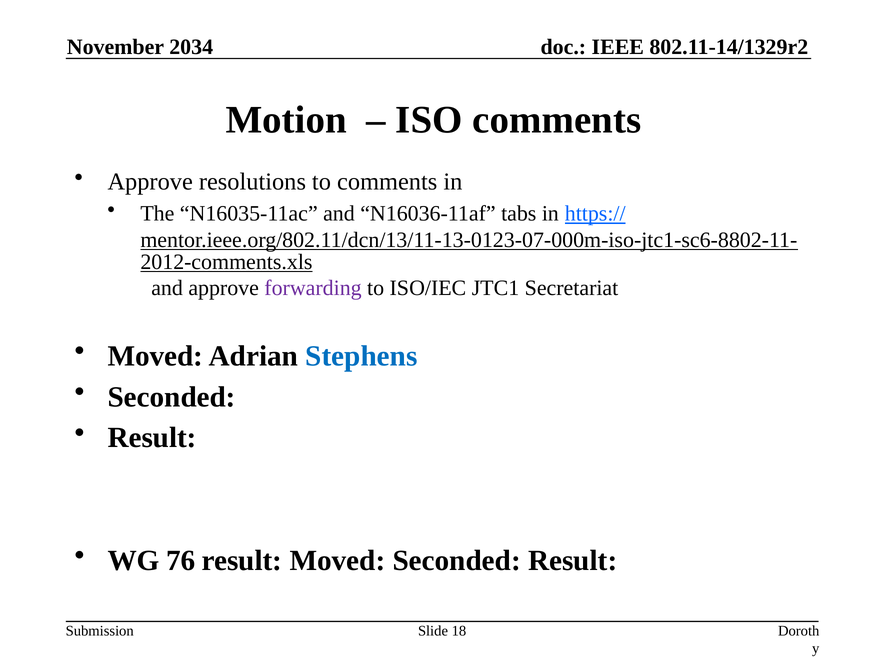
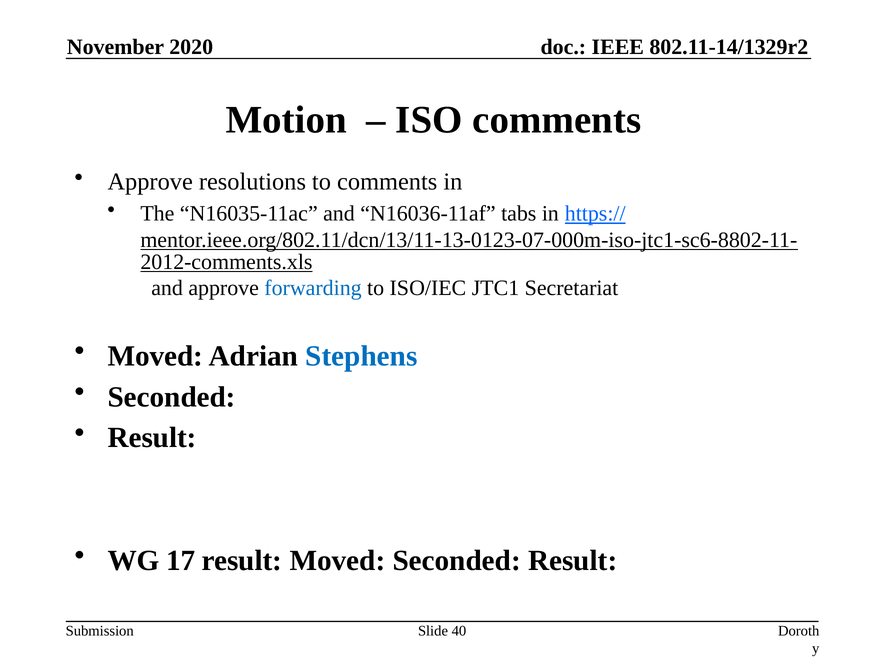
2034: 2034 -> 2020
forwarding colour: purple -> blue
76: 76 -> 17
18: 18 -> 40
